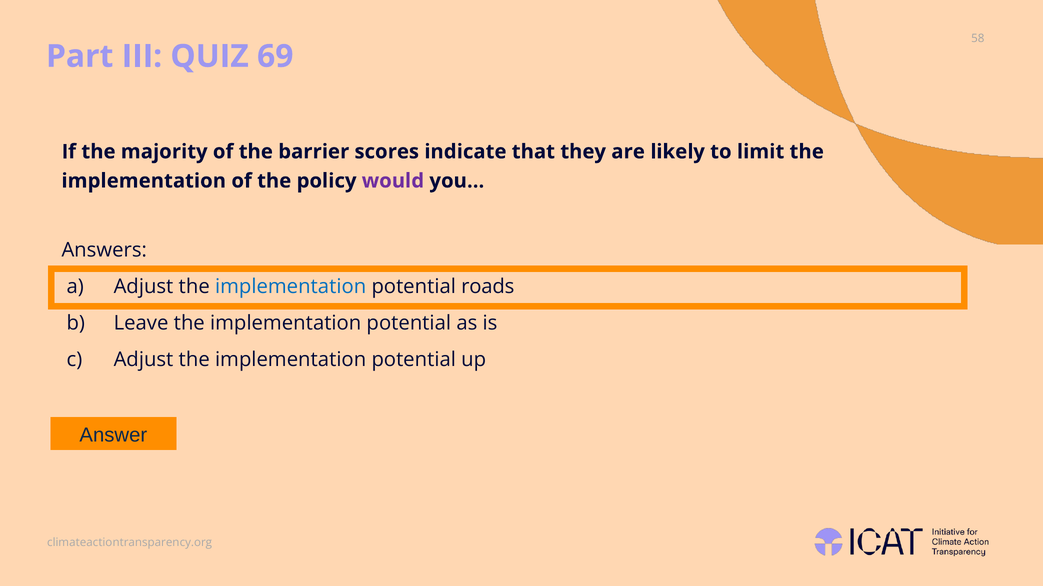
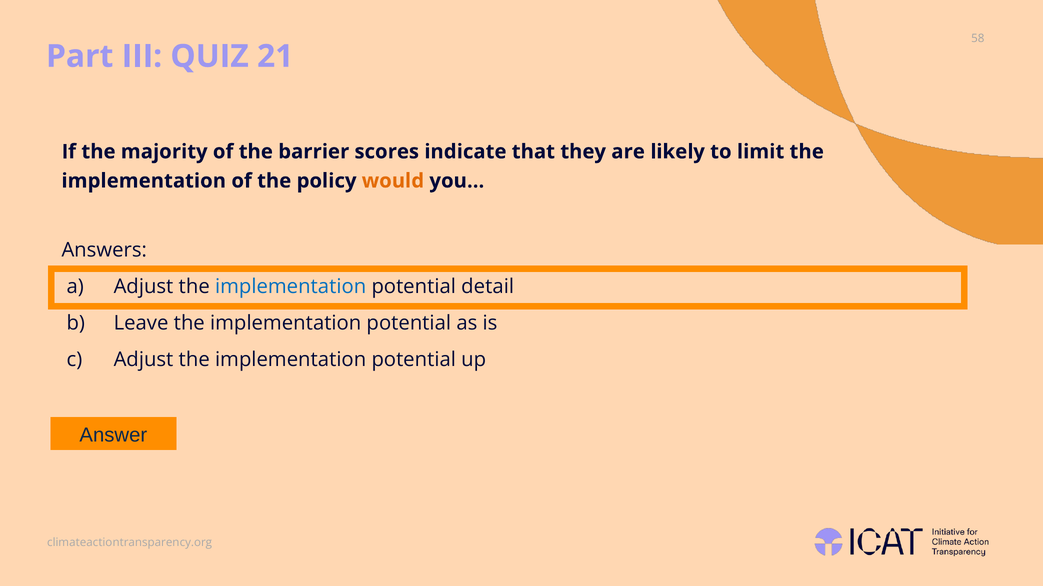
69: 69 -> 21
would colour: purple -> orange
roads: roads -> detail
